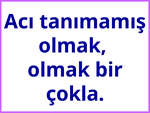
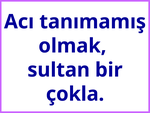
olmak at (59, 70): olmak -> sultan
